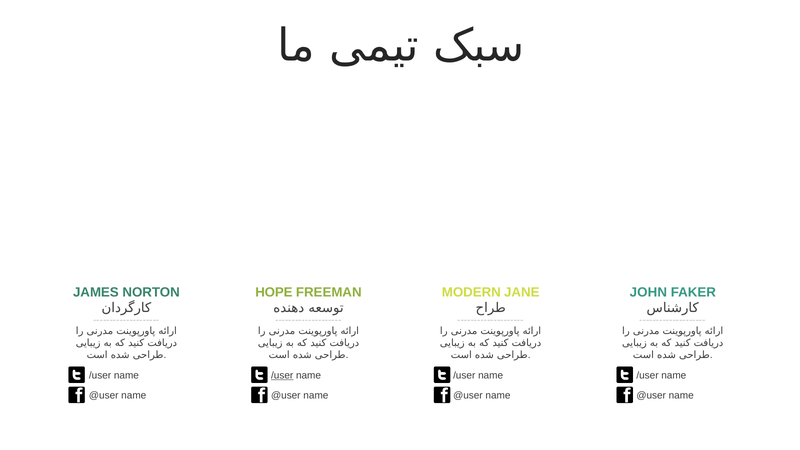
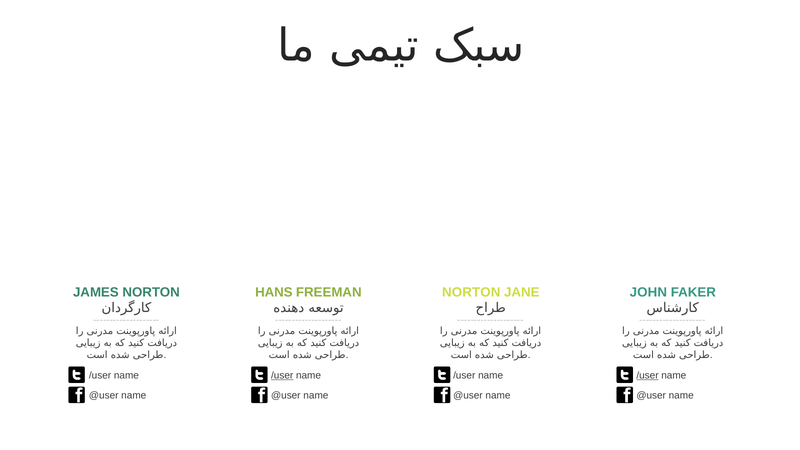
HOPE: HOPE -> HANS
MODERN at (471, 292): MODERN -> NORTON
/user at (648, 375) underline: none -> present
